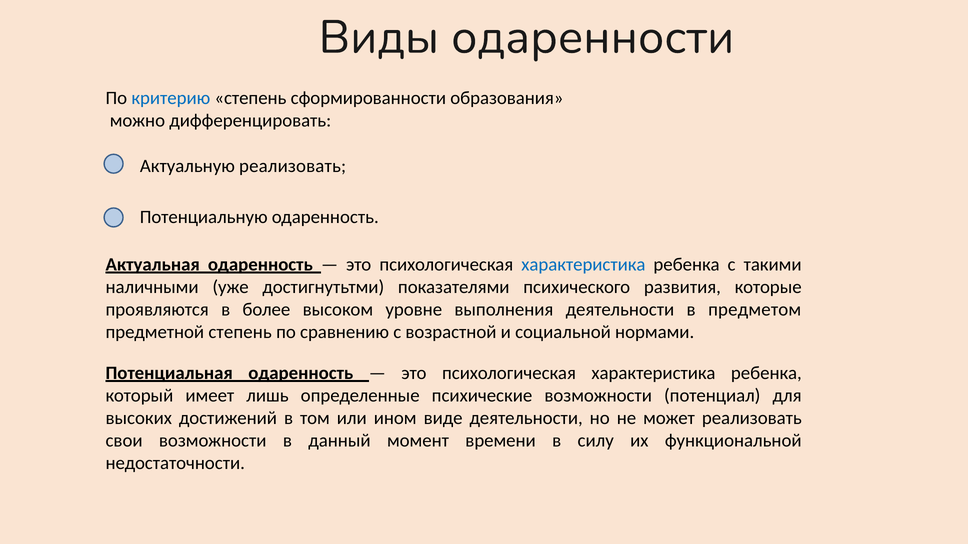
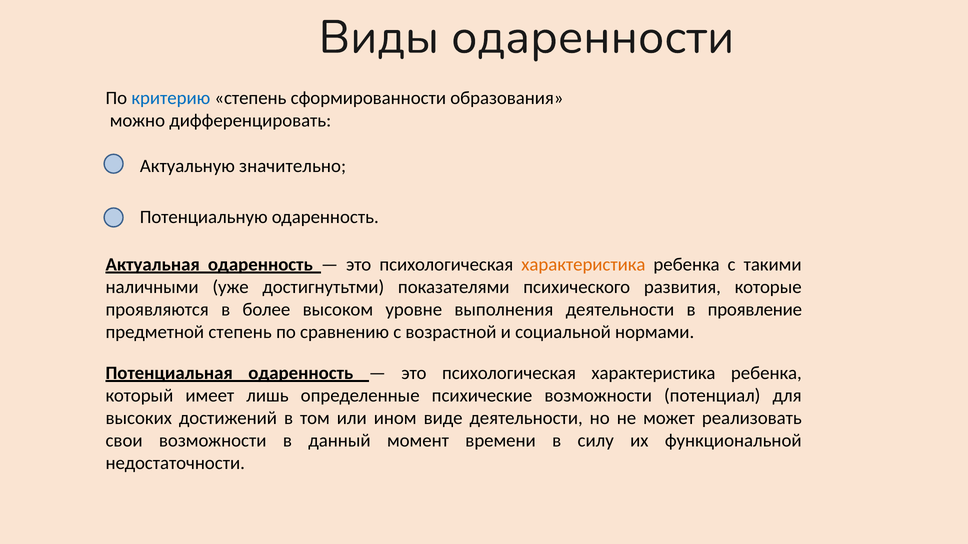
Актуальную реализовать: реализовать -> значительно
характеристика at (583, 265) colour: blue -> orange
предметом: предметом -> проявление
